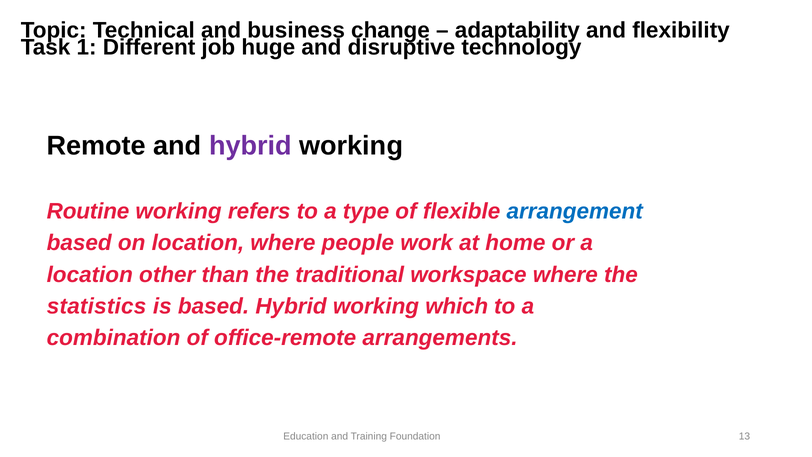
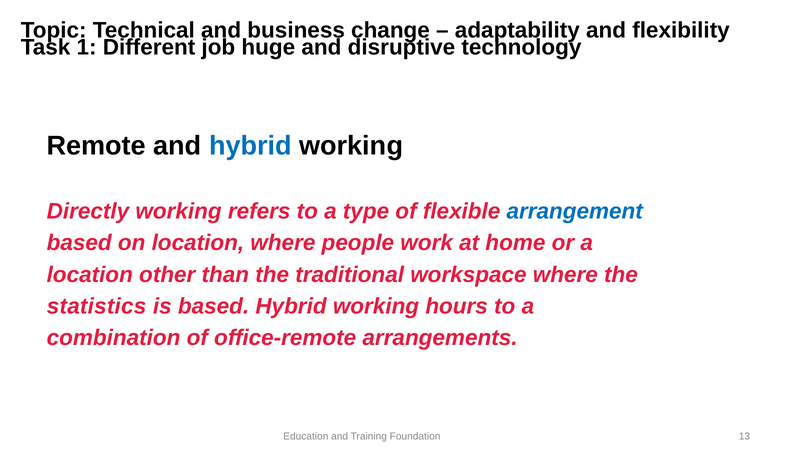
hybrid at (250, 146) colour: purple -> blue
Routine: Routine -> Directly
which: which -> hours
